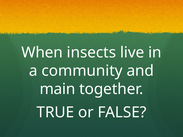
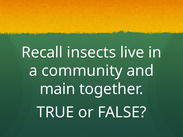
When: When -> Recall
